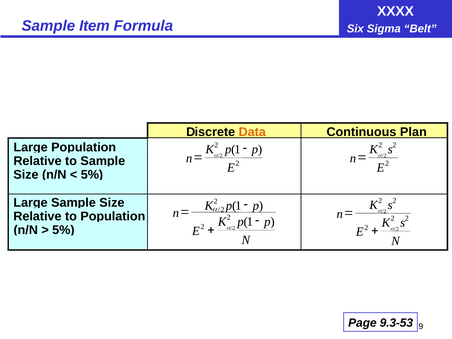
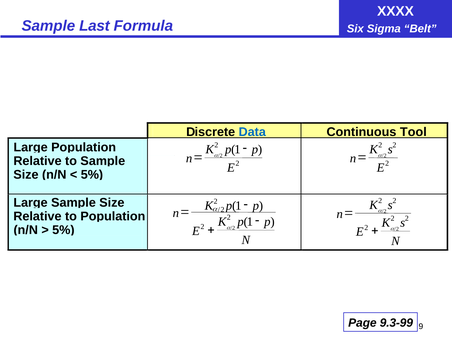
Item: Item -> Last
Data colour: orange -> blue
Plan: Plan -> Tool
9.3-53: 9.3-53 -> 9.3-99
